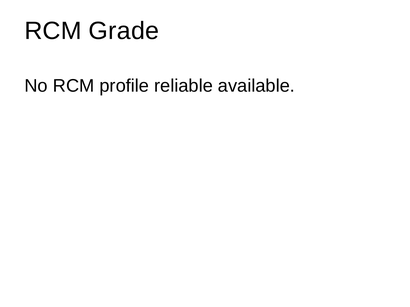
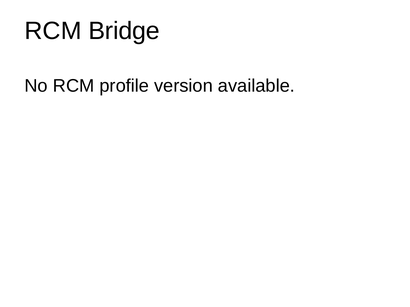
Grade: Grade -> Bridge
reliable: reliable -> version
